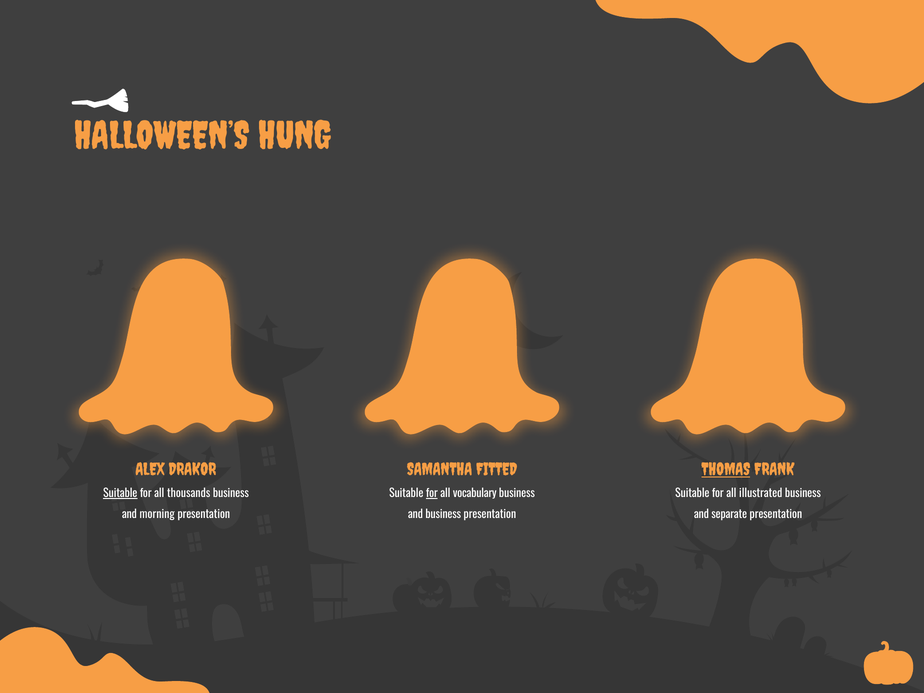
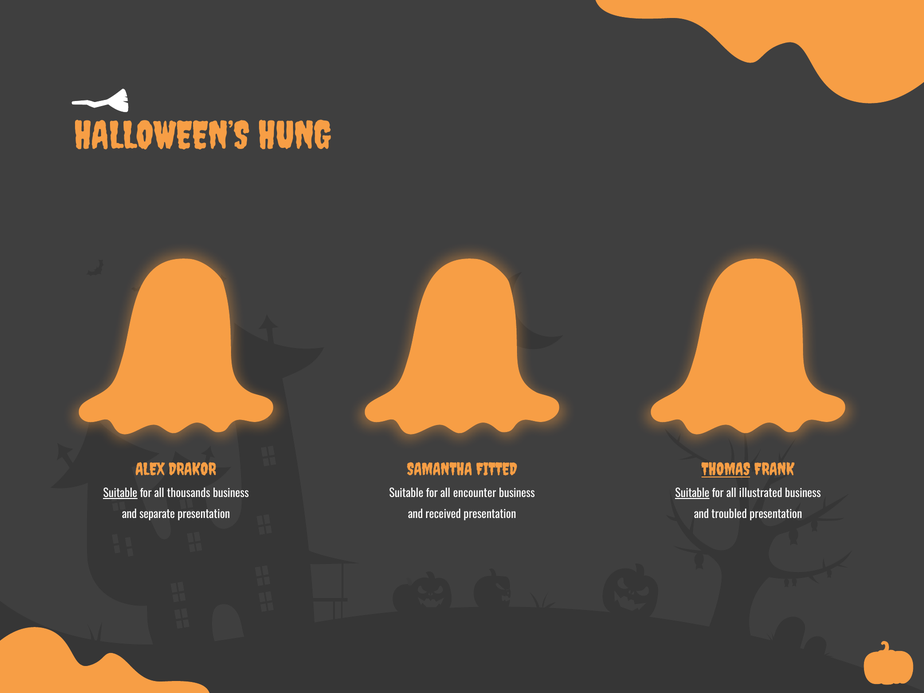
for at (432, 494) underline: present -> none
vocabulary: vocabulary -> encounter
Suitable at (692, 494) underline: none -> present
morning: morning -> separate
and business: business -> received
separate: separate -> troubled
